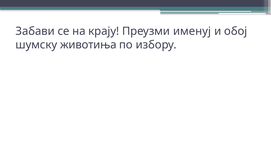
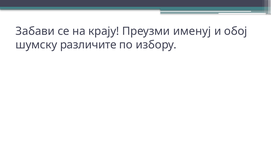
животиња: животиња -> различите
